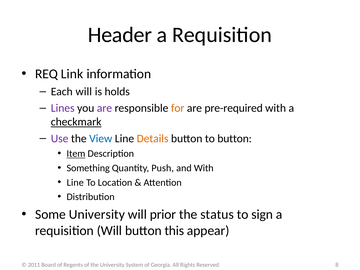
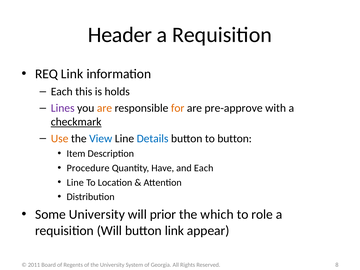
Each will: will -> this
are at (104, 108) colour: purple -> orange
pre-required: pre-required -> pre-approve
Use colour: purple -> orange
Details colour: orange -> blue
Item underline: present -> none
Something: Something -> Procedure
Push: Push -> Have
and With: With -> Each
status: status -> which
sign: sign -> role
button this: this -> link
